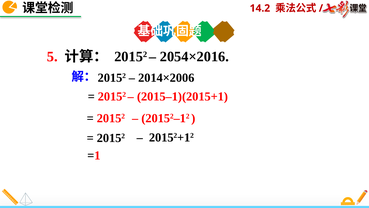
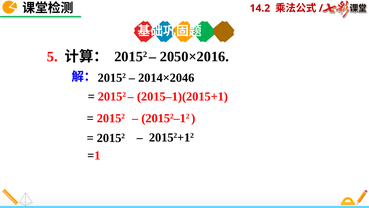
2054×2016: 2054×2016 -> 2050×2016
2014×2006: 2014×2006 -> 2014×2046
